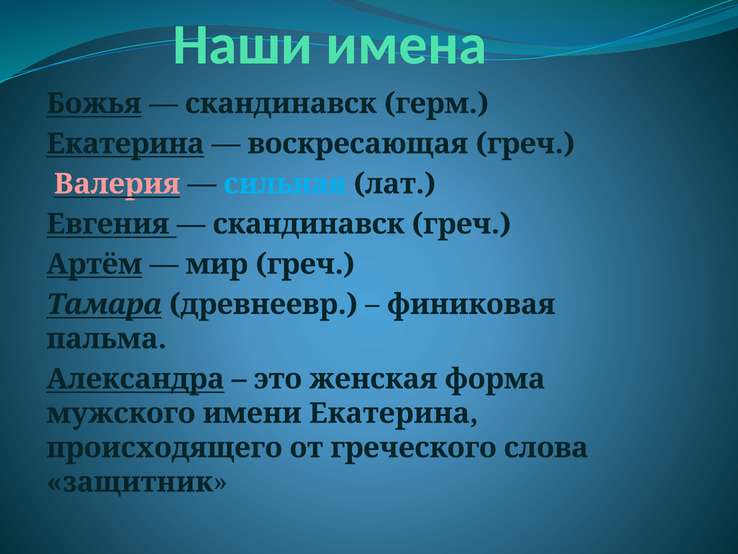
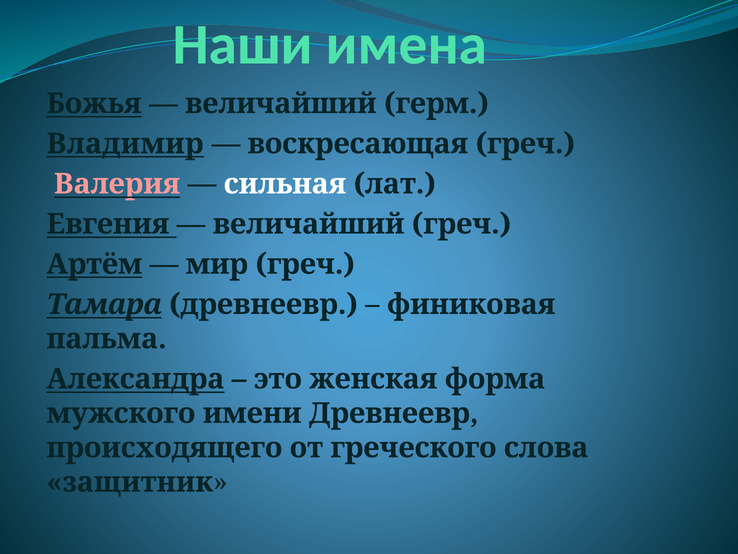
скандинавск at (281, 104): скандинавск -> величайший
Екатерина at (125, 144): Екатерина -> Владимир
сильная colour: light blue -> white
скандинавск at (309, 224): скандинавск -> величайший
имени Екатерина: Екатерина -> Древнеевр
